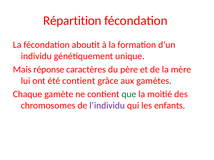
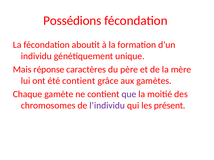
Répartition: Répartition -> Possédions
que colour: green -> purple
enfants: enfants -> présent
